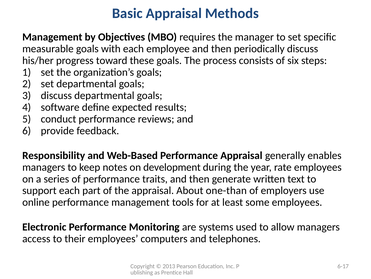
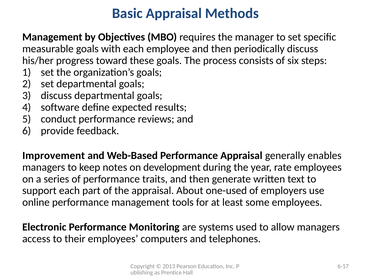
Responsibility: Responsibility -> Improvement
one-than: one-than -> one-used
